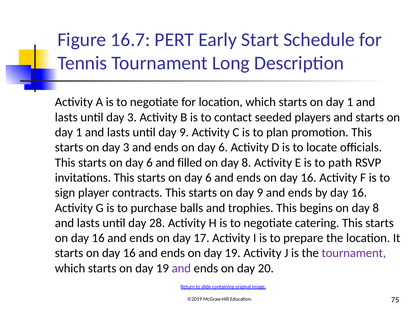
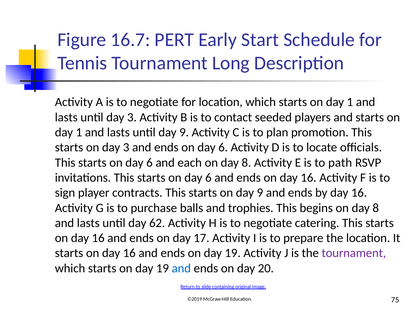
filled: filled -> each
28: 28 -> 62
and at (181, 268) colour: purple -> blue
